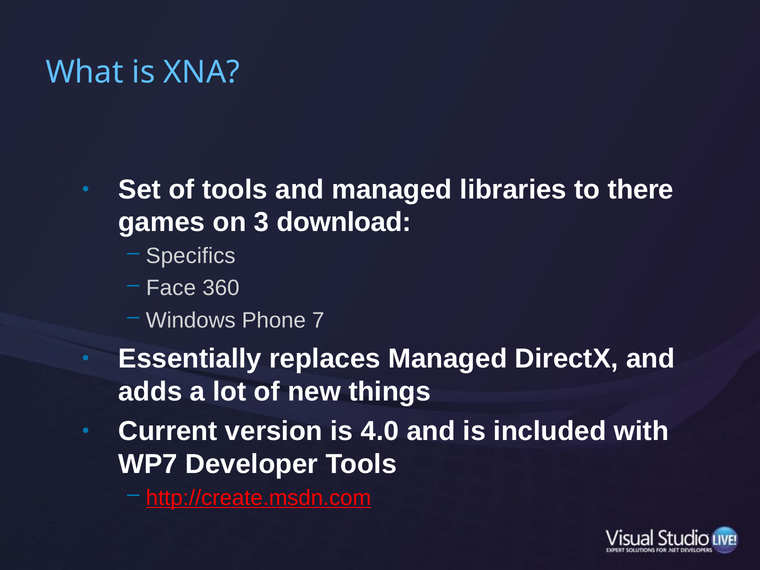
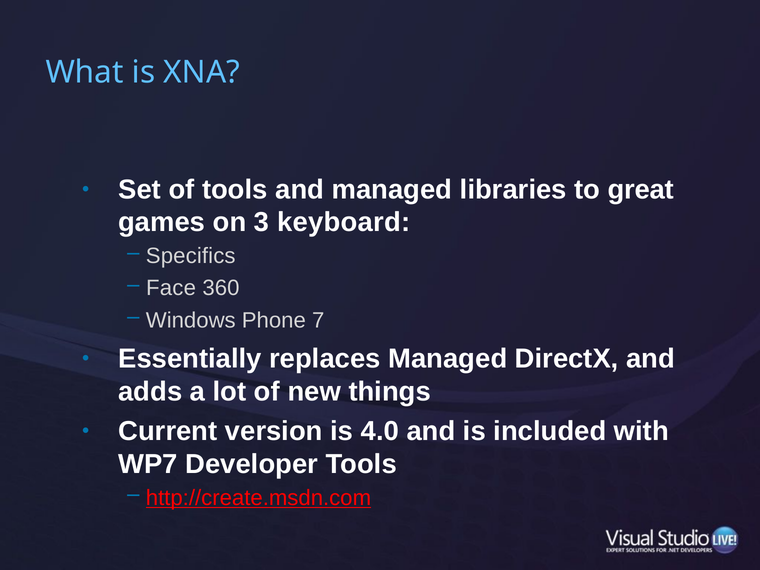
there: there -> great
download: download -> keyboard
